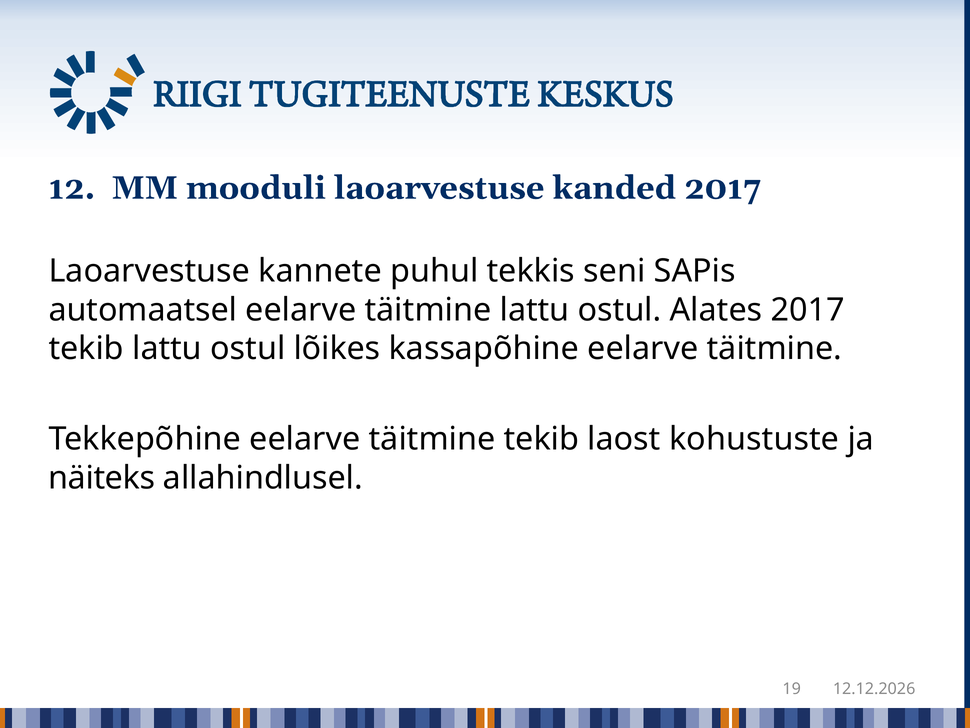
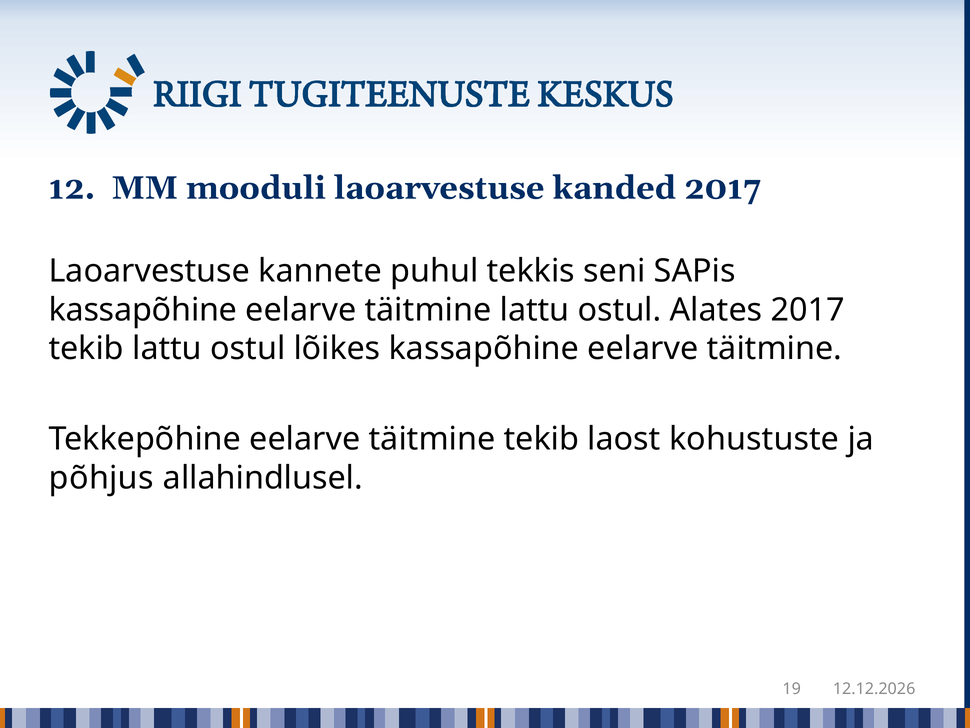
automaatsel at (143, 310): automaatsel -> kassapõhine
näiteks: näiteks -> põhjus
